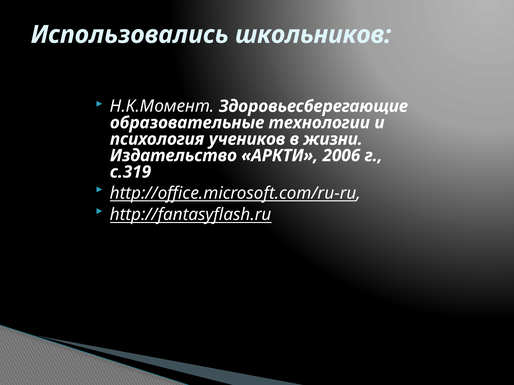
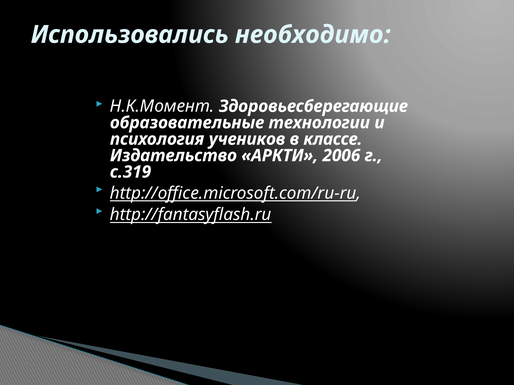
школьников: школьников -> необходимо
жизни: жизни -> классе
